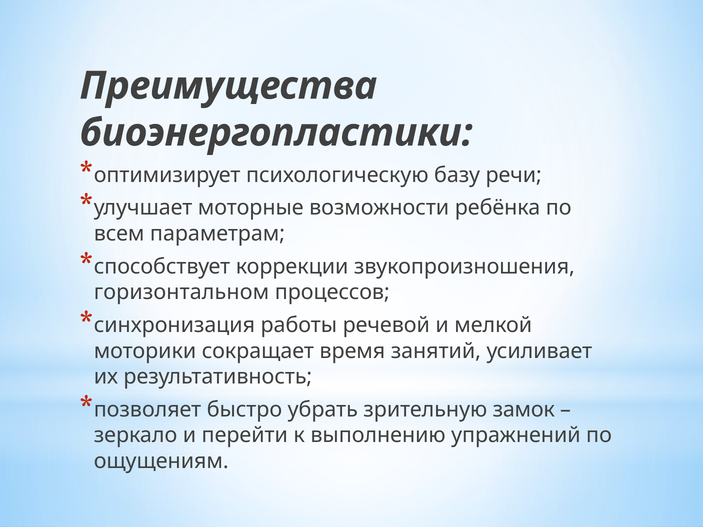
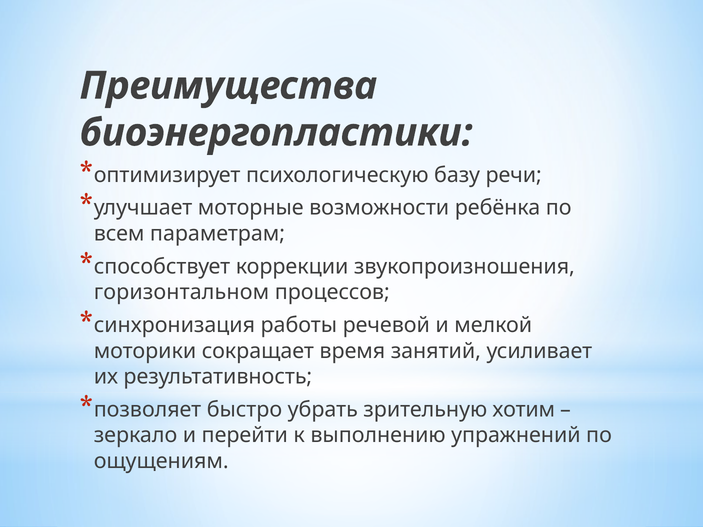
замок: замок -> хотим
